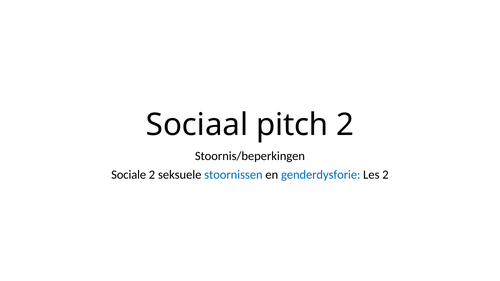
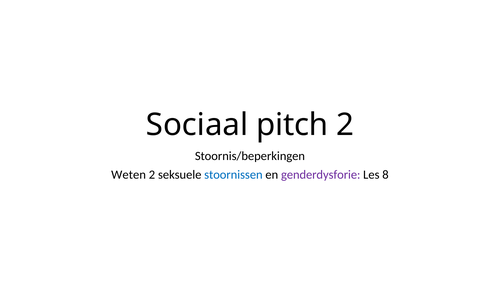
Sociale: Sociale -> Weten
genderdysforie colour: blue -> purple
Les 2: 2 -> 8
